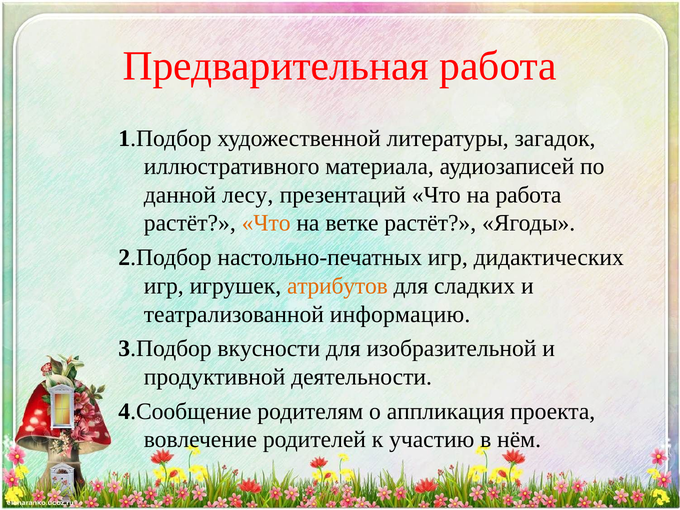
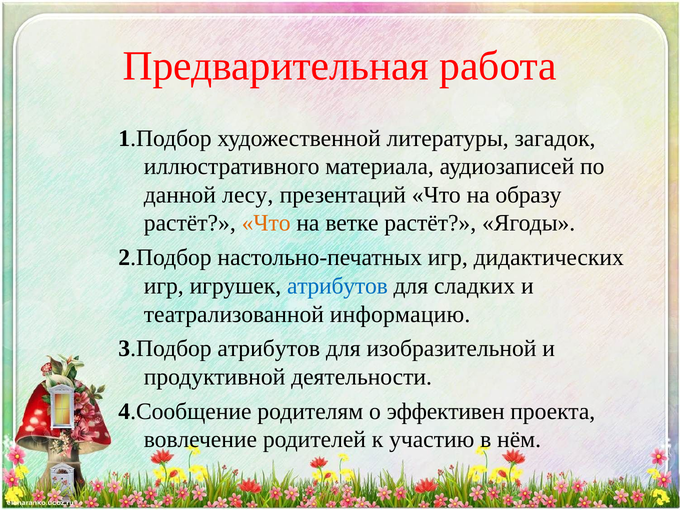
на работа: работа -> образу
атрибутов at (337, 286) colour: orange -> blue
3.Подбор вкусности: вкусности -> атрибутов
аппликация: аппликация -> эффективен
